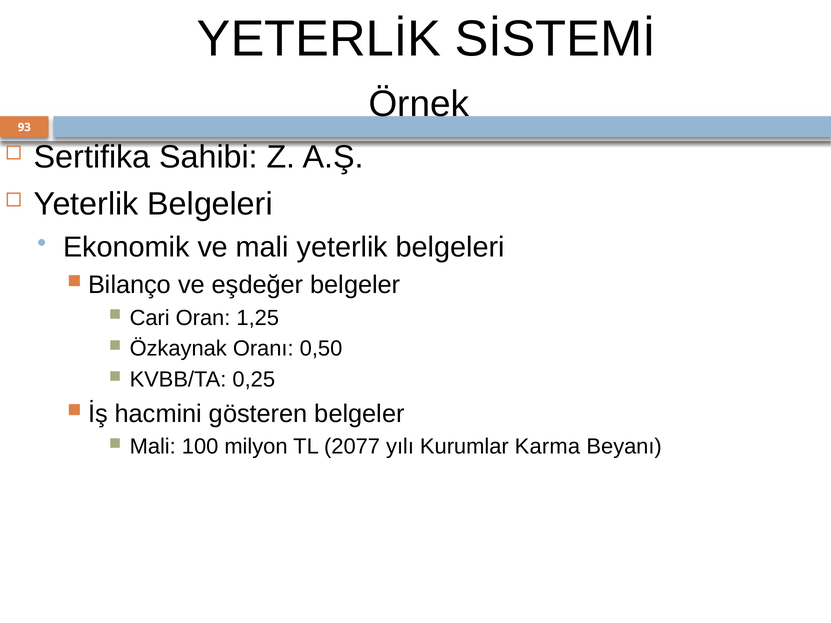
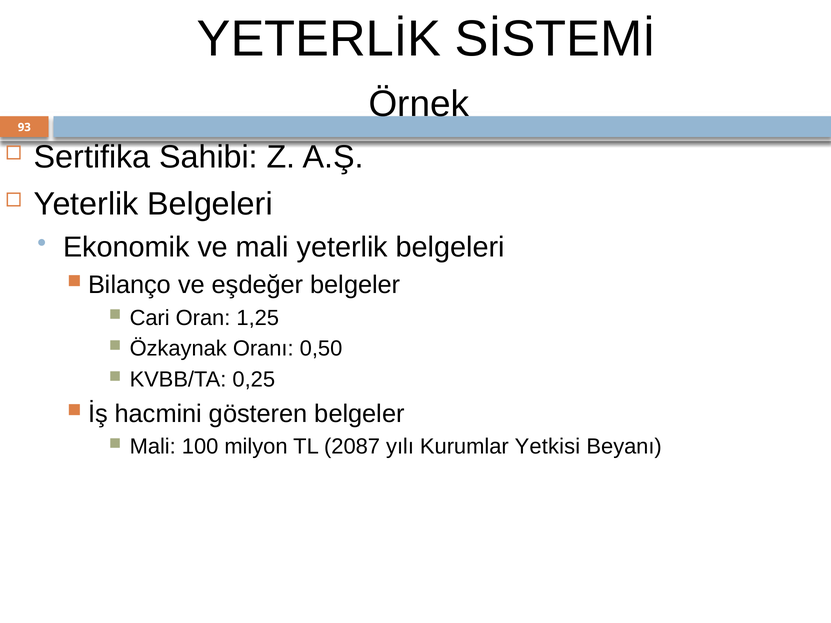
2077: 2077 -> 2087
Karma: Karma -> Yetkisi
